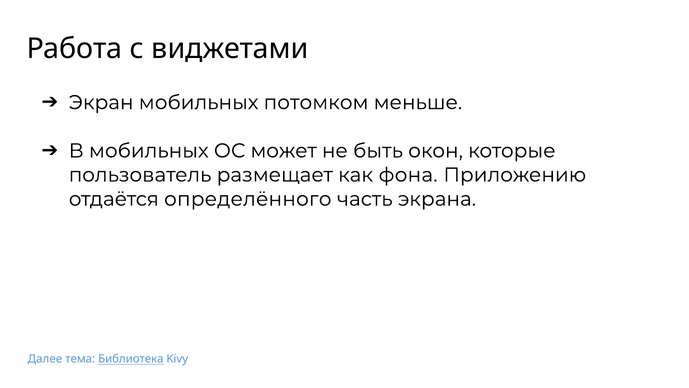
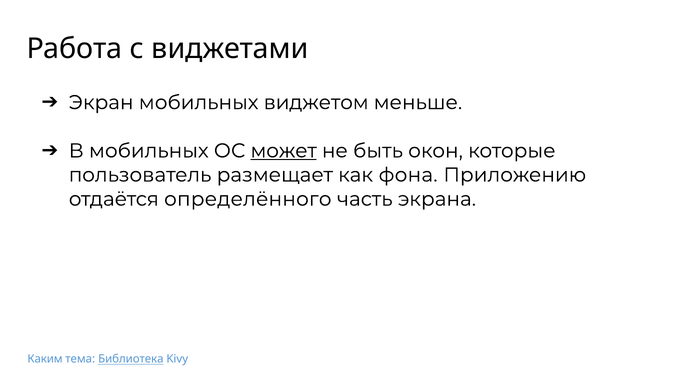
потомком: потомком -> виджетом
может underline: none -> present
Далее: Далее -> Каким
